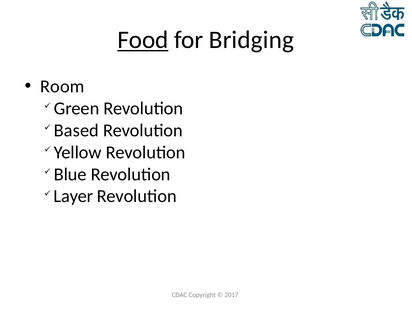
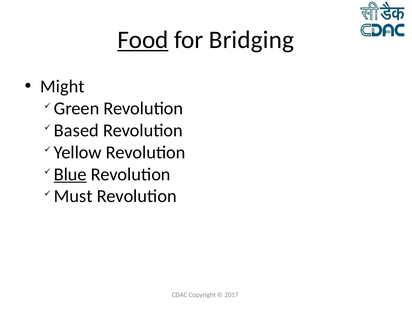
Room: Room -> Might
Blue underline: none -> present
Layer: Layer -> Must
